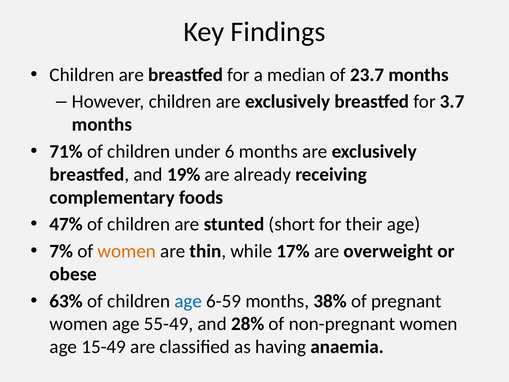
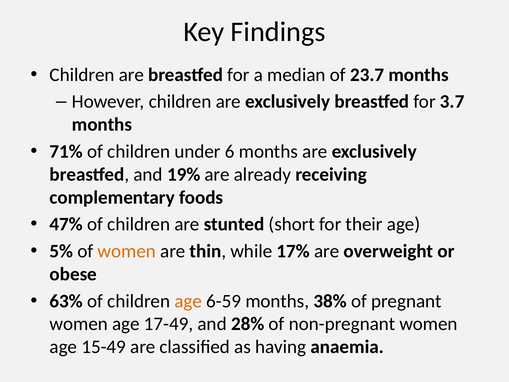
7%: 7% -> 5%
age at (188, 301) colour: blue -> orange
55-49: 55-49 -> 17-49
